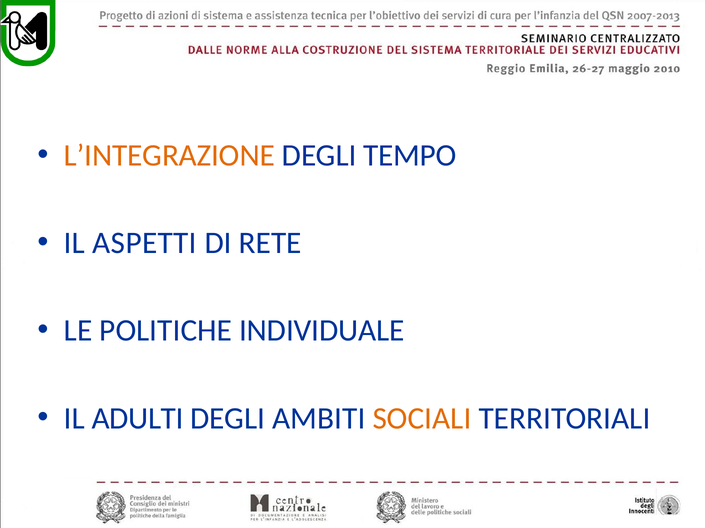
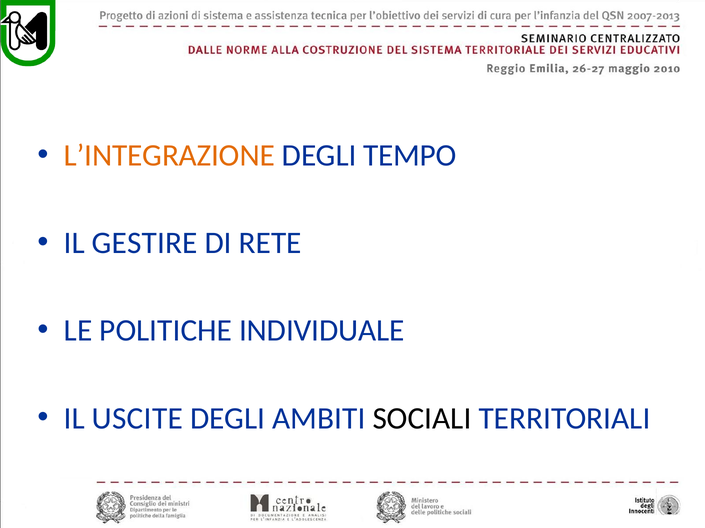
ASPETTI: ASPETTI -> GESTIRE
ADULTI: ADULTI -> USCITE
SOCIALI colour: orange -> black
